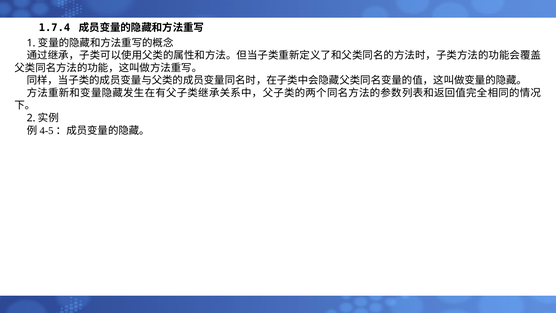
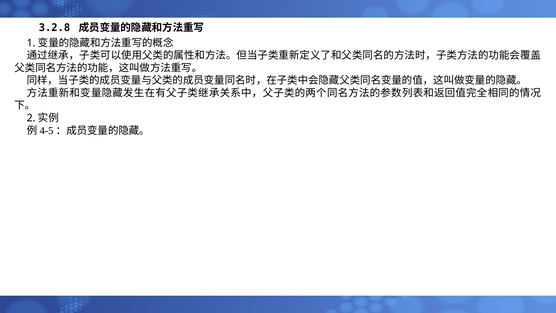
1.7.4: 1.7.4 -> 3.2.8
